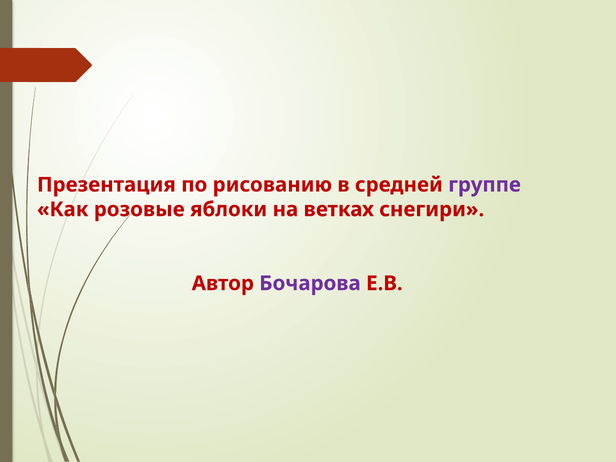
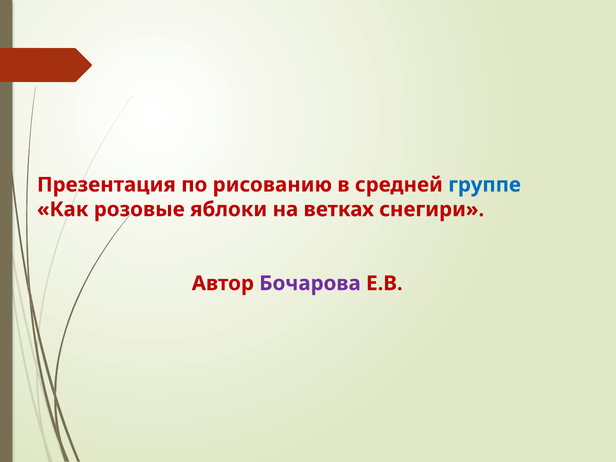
группе colour: purple -> blue
